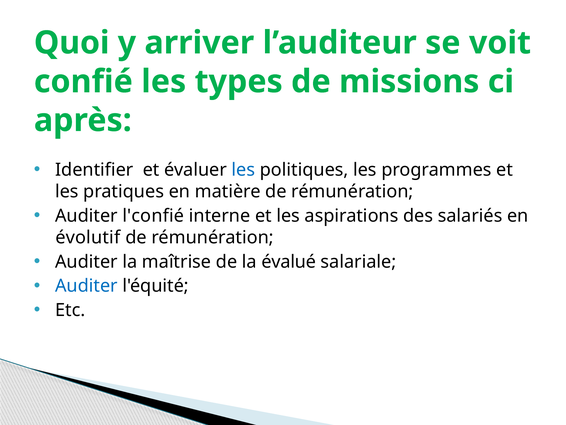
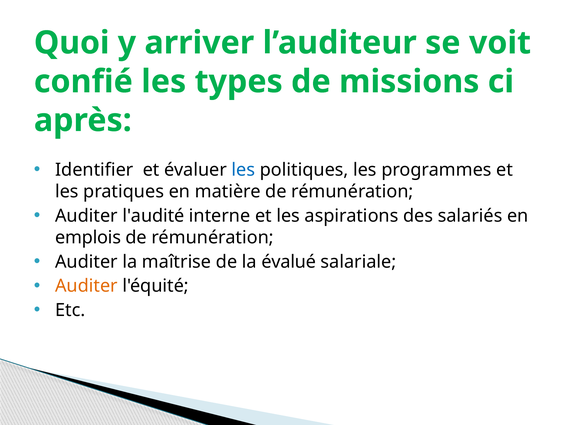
l'confié: l'confié -> l'audité
évolutif: évolutif -> emplois
Auditer at (86, 286) colour: blue -> orange
